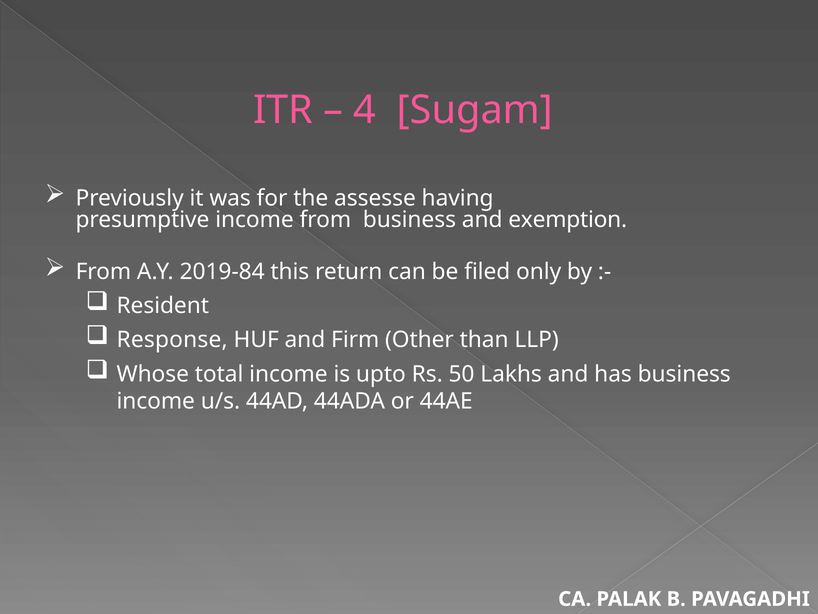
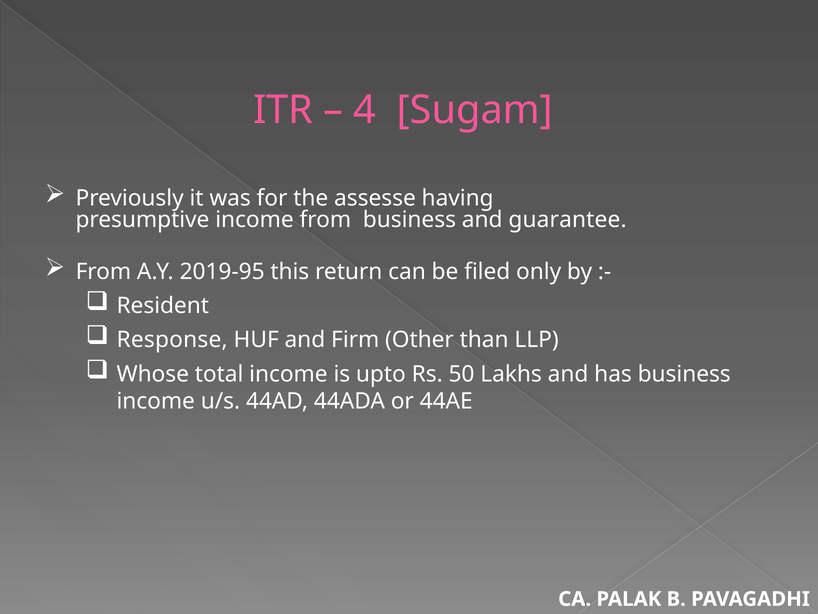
exemption: exemption -> guarantee
2019-84: 2019-84 -> 2019-95
